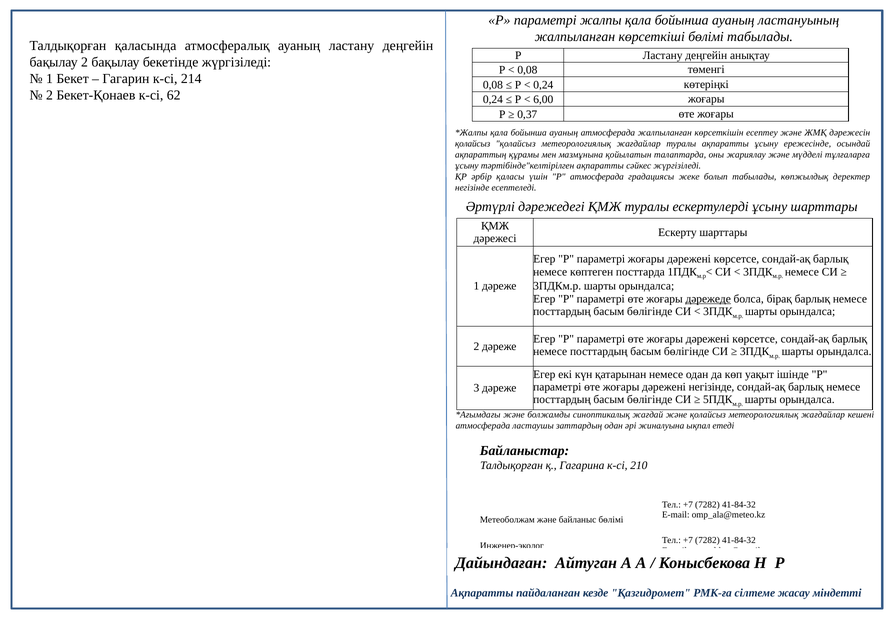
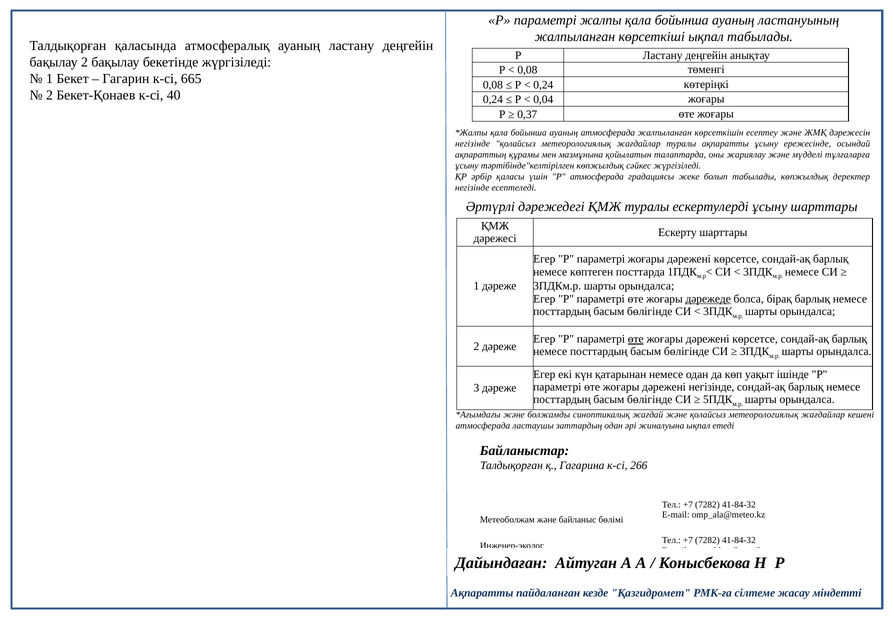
көрсеткіші бөлімі: бөлімі -> ықпал
214: 214 -> 665
62: 62 -> 40
6,00: 6,00 -> 0,04
қолайсыз at (473, 144): қолайсыз -> негізінде
тәртібінде"келтірілген ақпаратты: ақпаратты -> көпжылдық
өте at (636, 339) underline: none -> present
210: 210 -> 266
